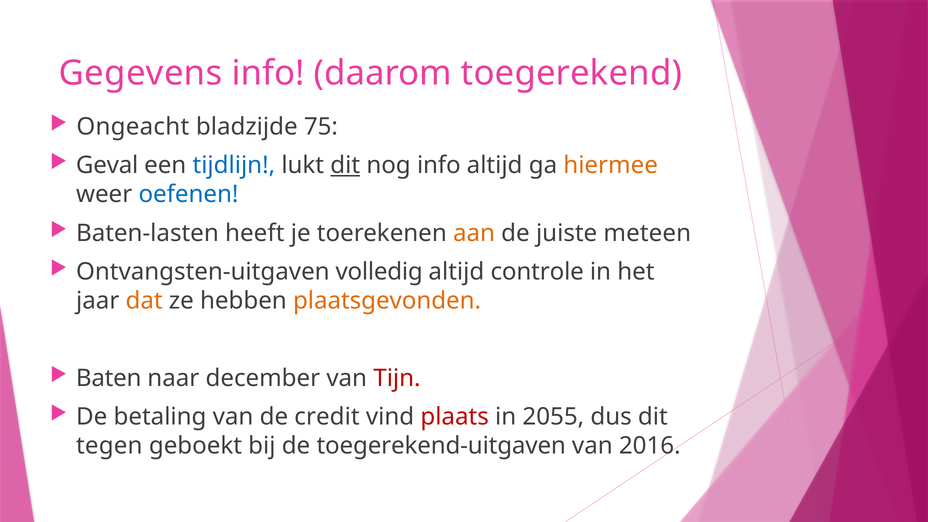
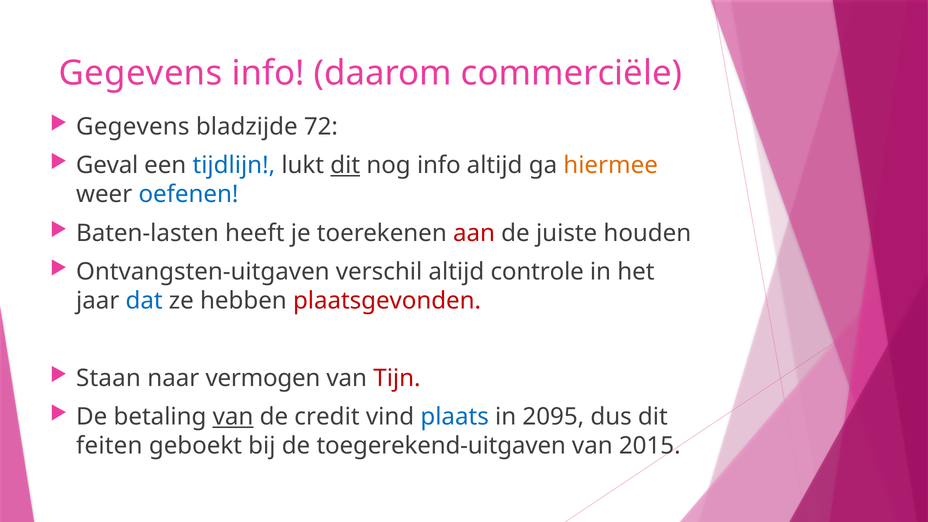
toegerekend: toegerekend -> commerciële
Ongeacht at (133, 127): Ongeacht -> Gegevens
75: 75 -> 72
aan colour: orange -> red
meteen: meteen -> houden
volledig: volledig -> verschil
dat colour: orange -> blue
plaatsgevonden colour: orange -> red
Baten: Baten -> Staan
december: december -> vermogen
van at (233, 417) underline: none -> present
plaats colour: red -> blue
2055: 2055 -> 2095
tegen: tegen -> feiten
2016: 2016 -> 2015
